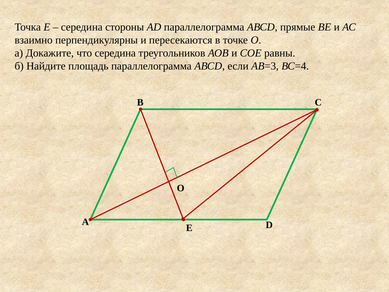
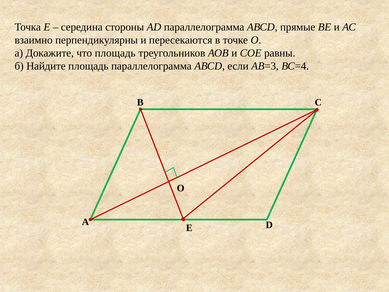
что середина: середина -> площадь
